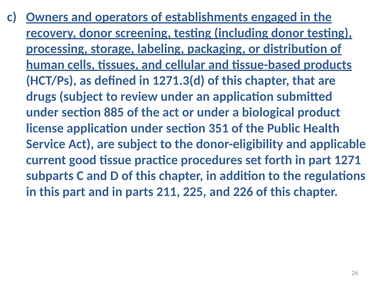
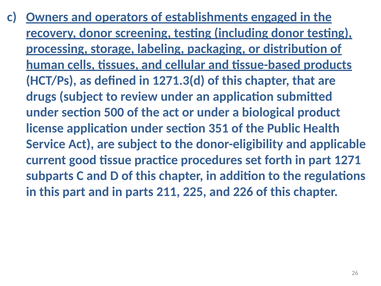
885: 885 -> 500
